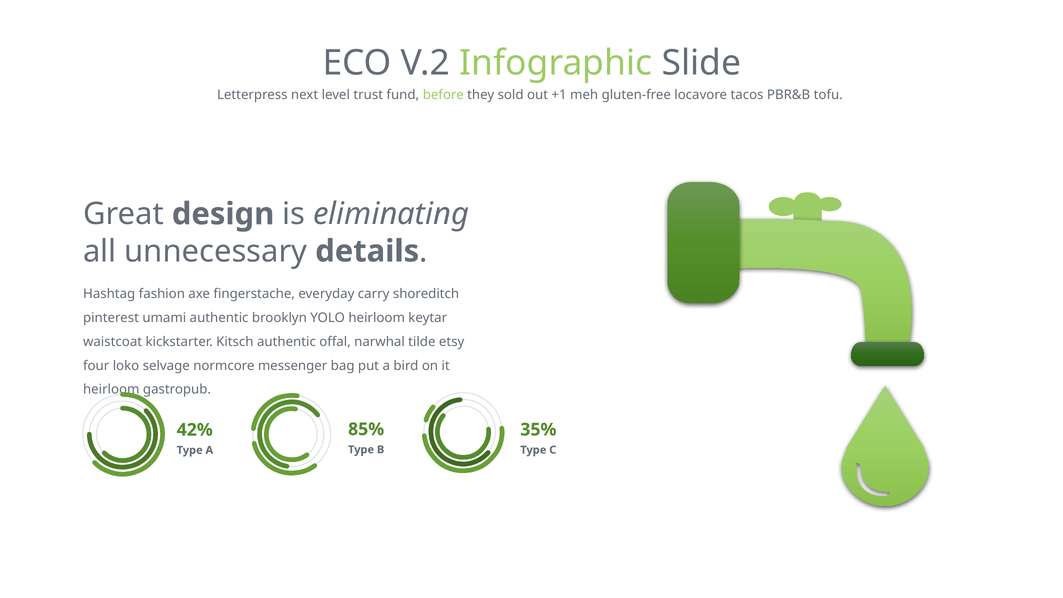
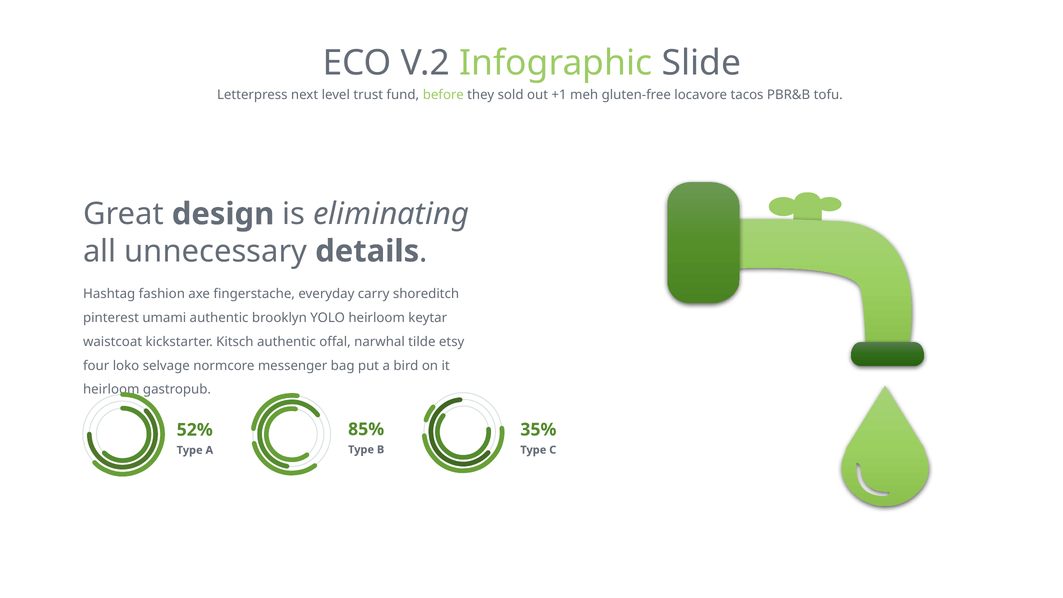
42%: 42% -> 52%
